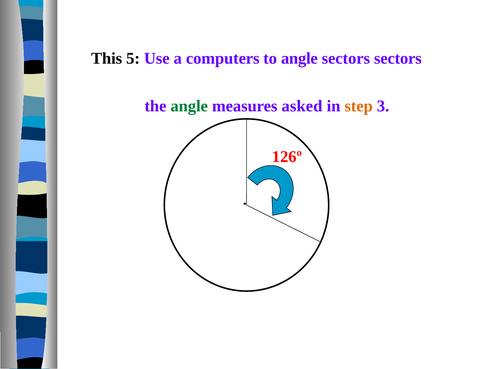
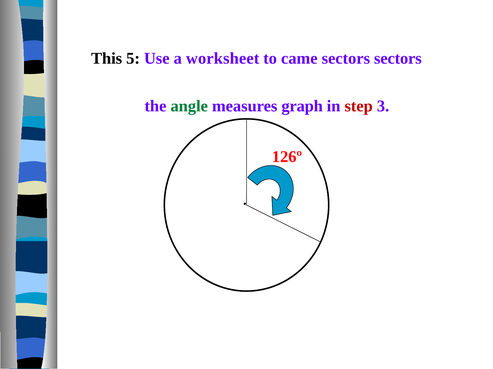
computers: computers -> worksheet
to angle: angle -> came
asked: asked -> graph
step colour: orange -> red
